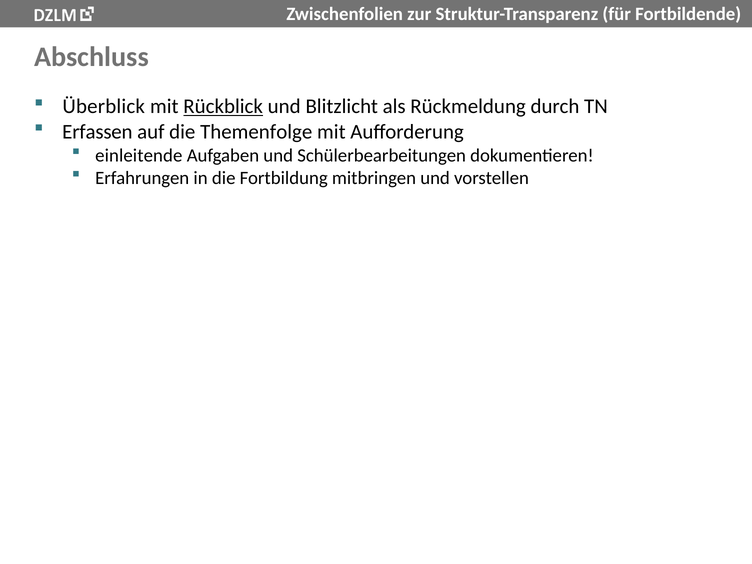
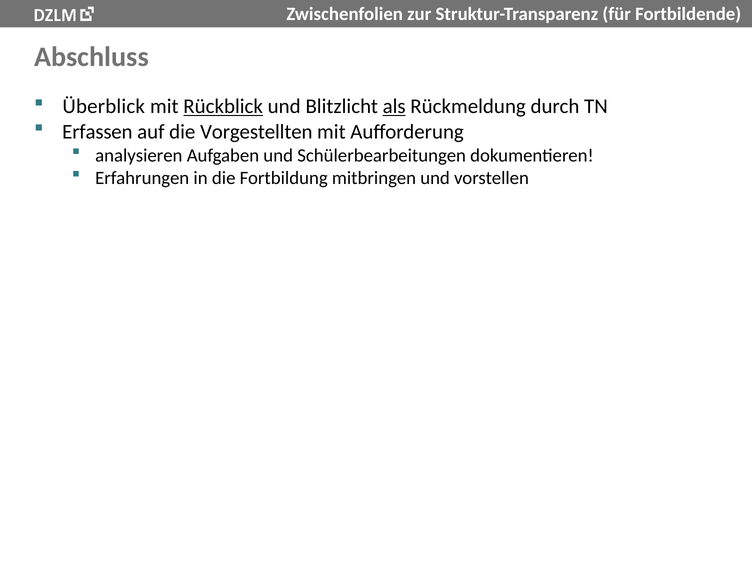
als underline: none -> present
Themenfolge: Themenfolge -> Vorgestellten
einleitende: einleitende -> analysieren
